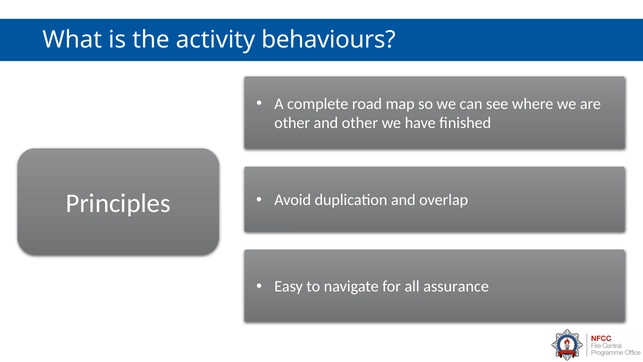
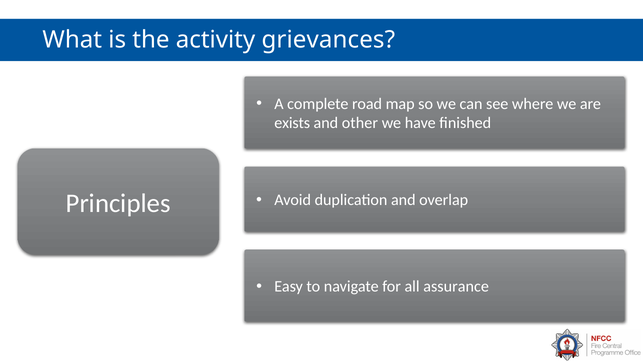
behaviours: behaviours -> grievances
other at (292, 123): other -> exists
